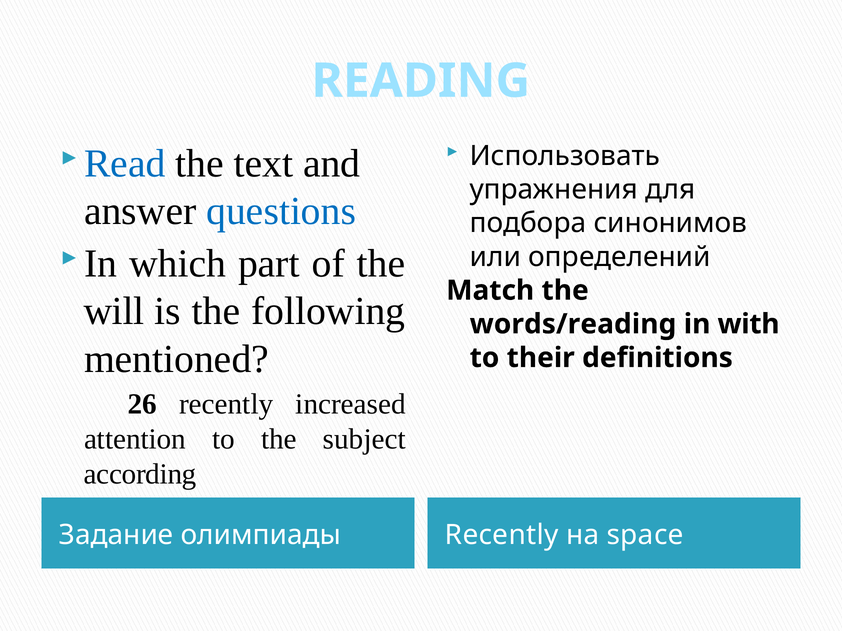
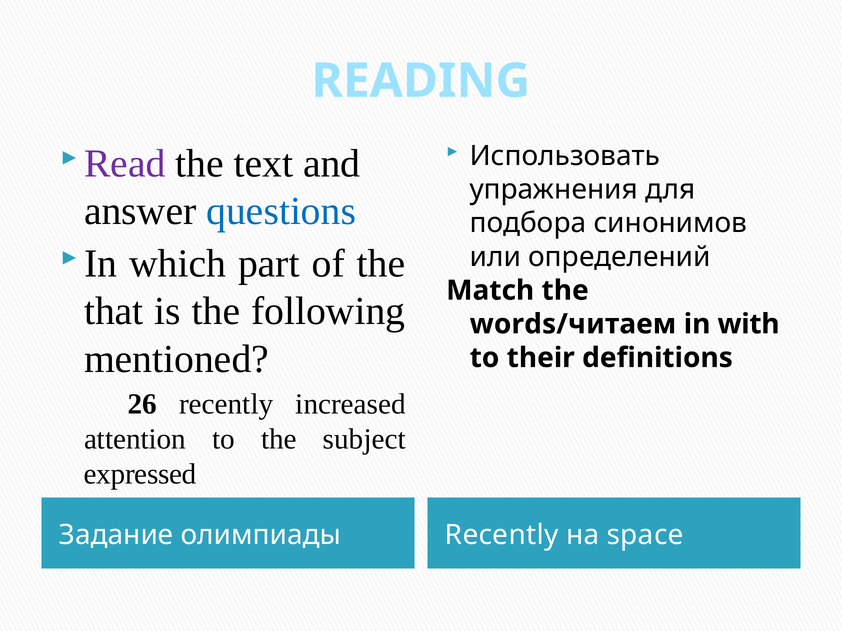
Read colour: blue -> purple
will: will -> that
words/reading: words/reading -> words/читаем
according: according -> expressed
